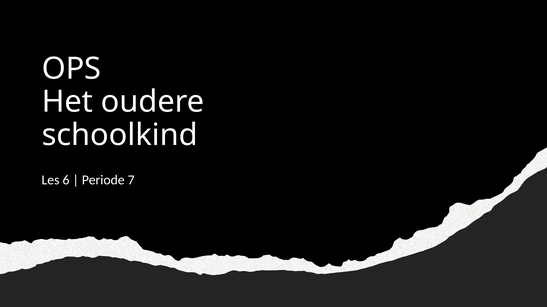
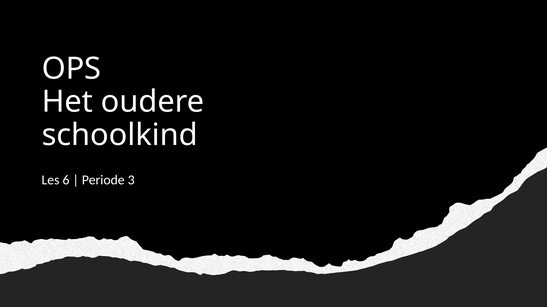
7: 7 -> 3
